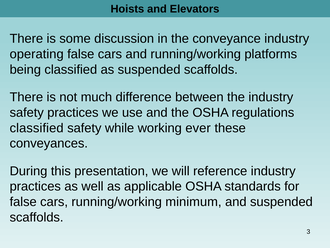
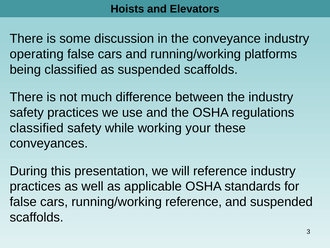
ever: ever -> your
running/working minimum: minimum -> reference
